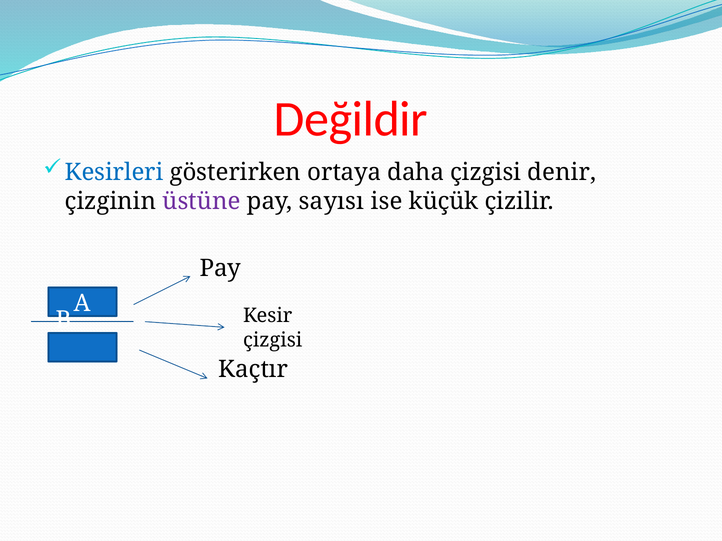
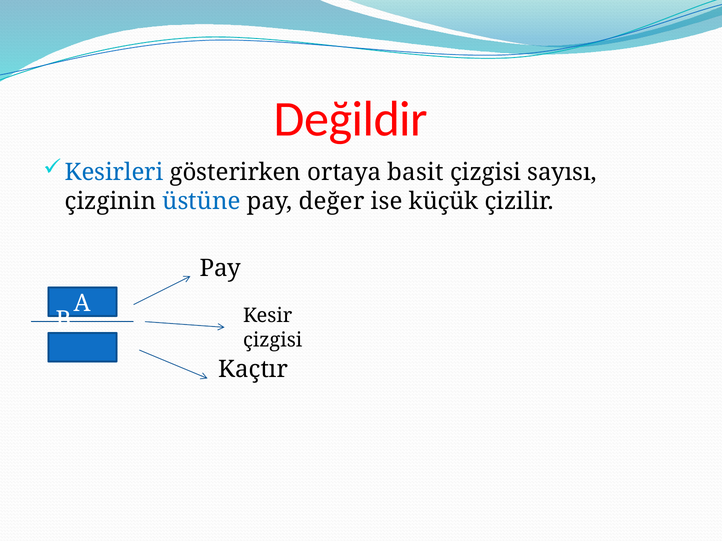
daha: daha -> basit
denir: denir -> sayısı
üstüne colour: purple -> blue
sayısı: sayısı -> değer
